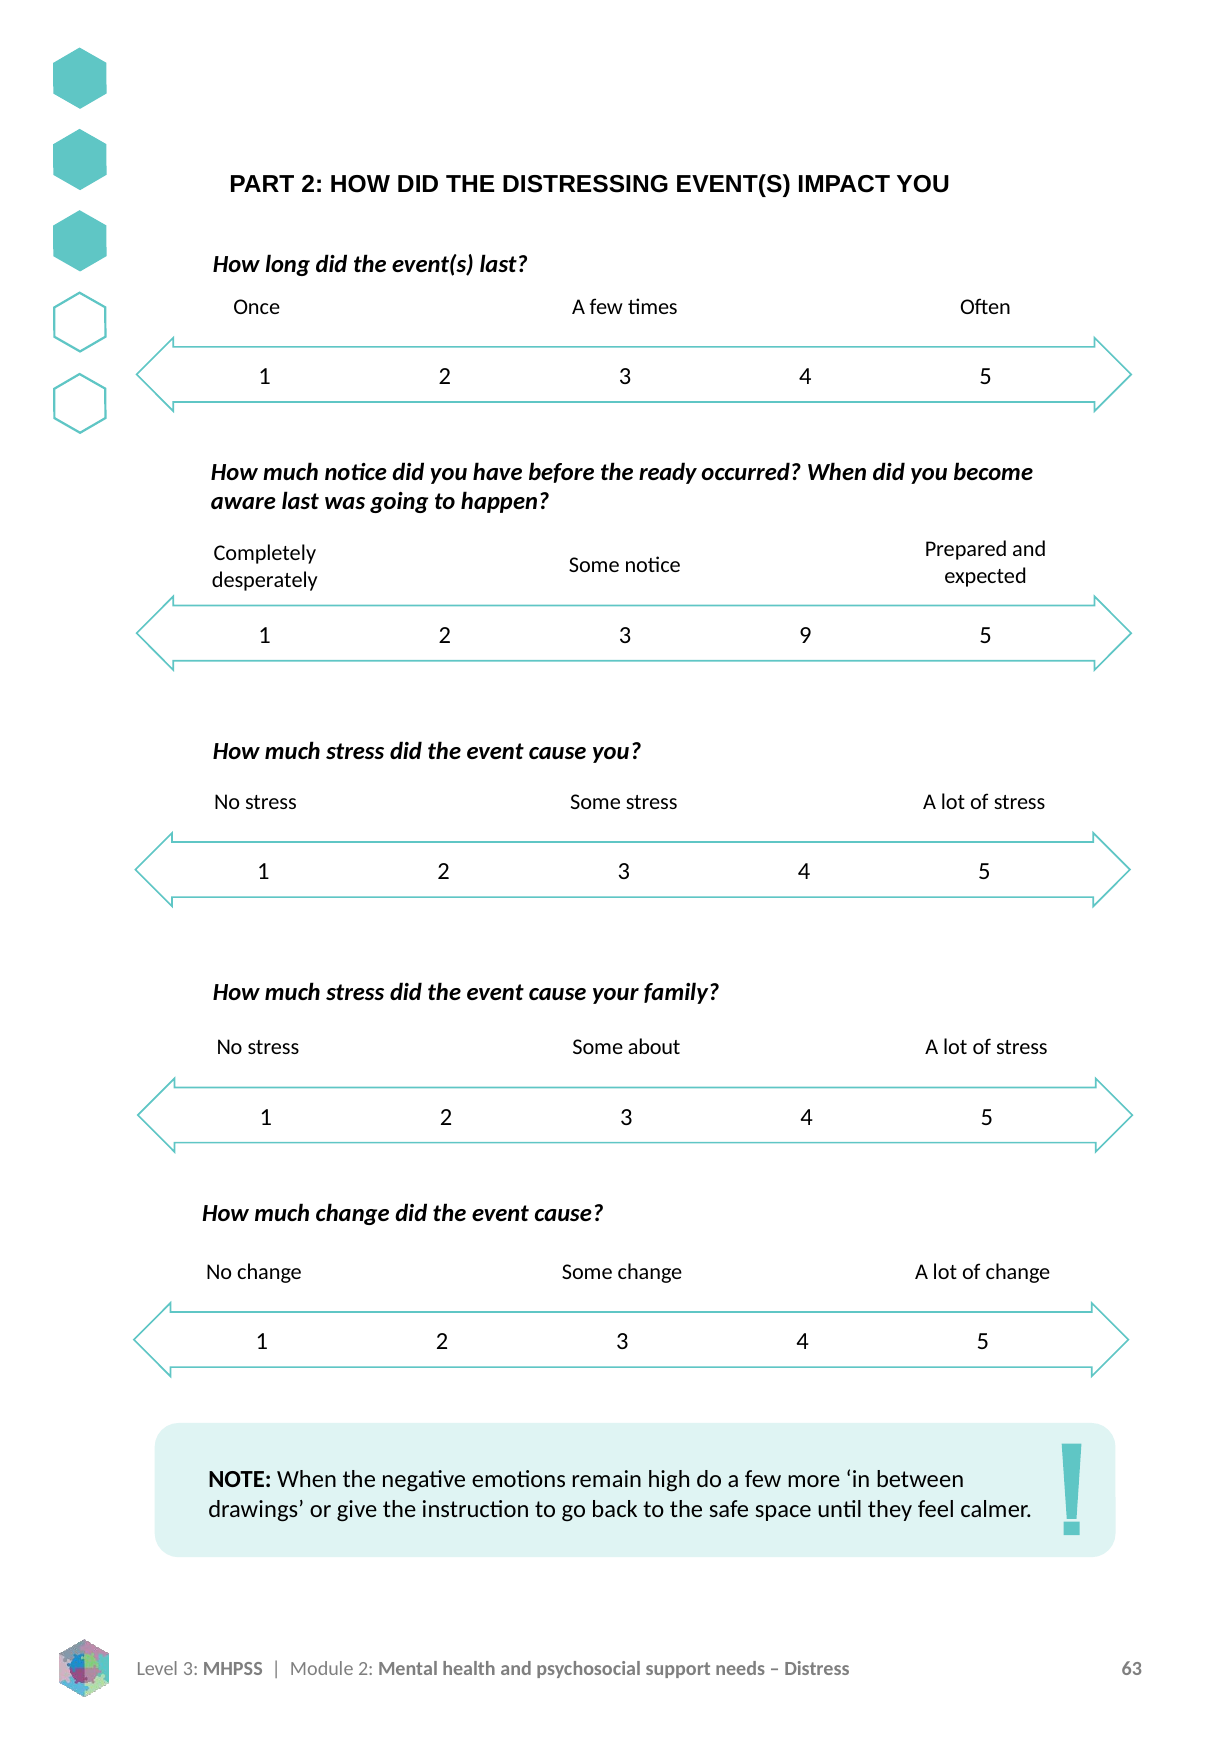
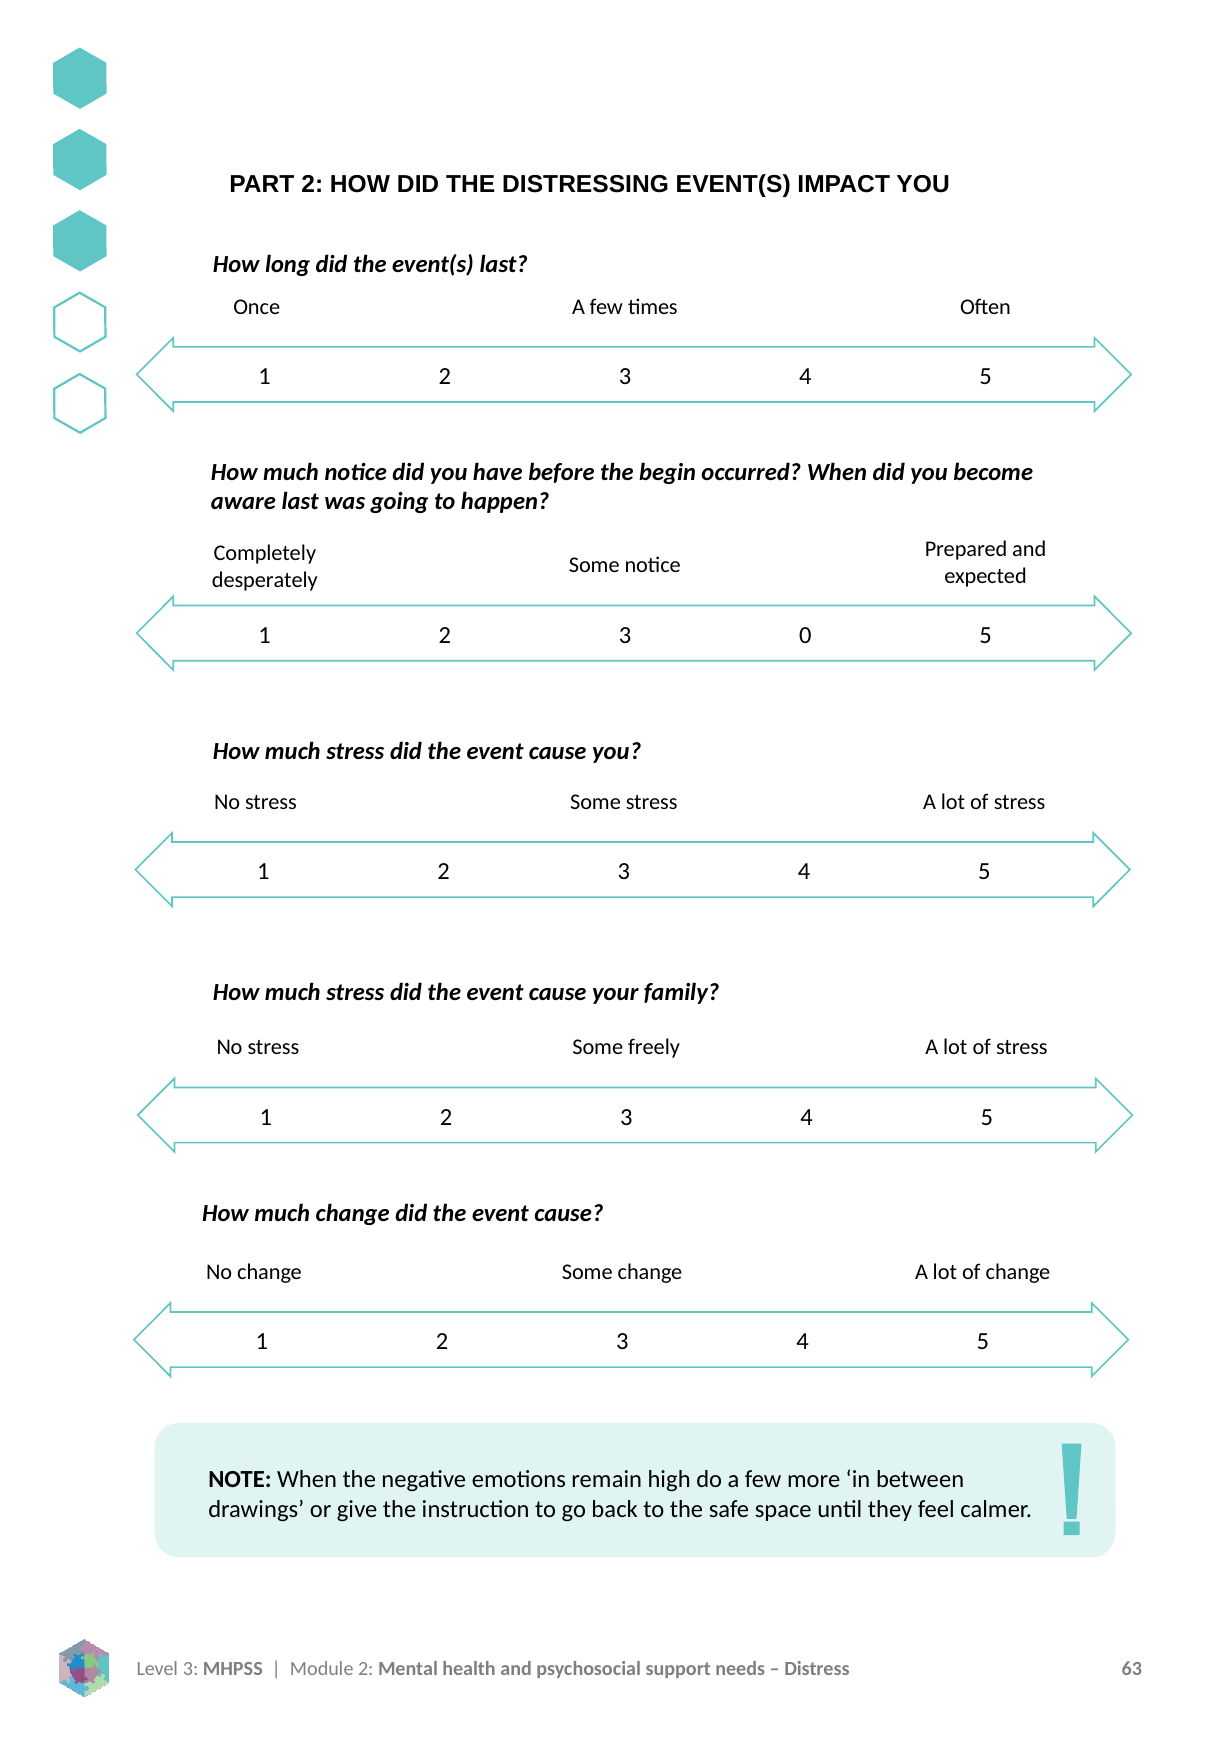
ready: ready -> begin
9: 9 -> 0
about: about -> freely
